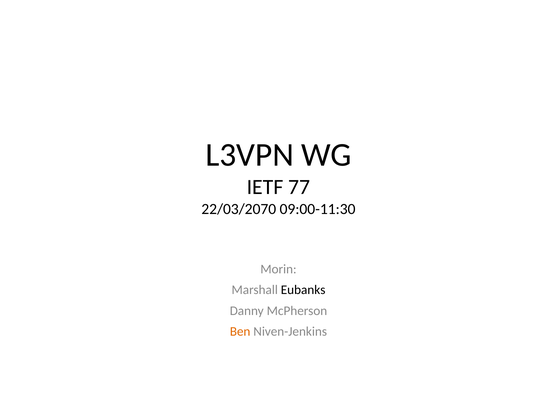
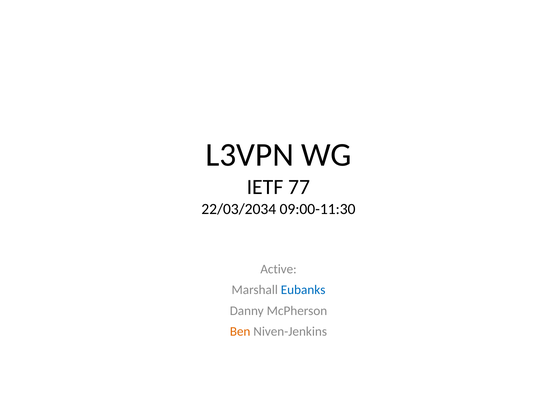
22/03/2070: 22/03/2070 -> 22/03/2034
Morin: Morin -> Active
Eubanks colour: black -> blue
